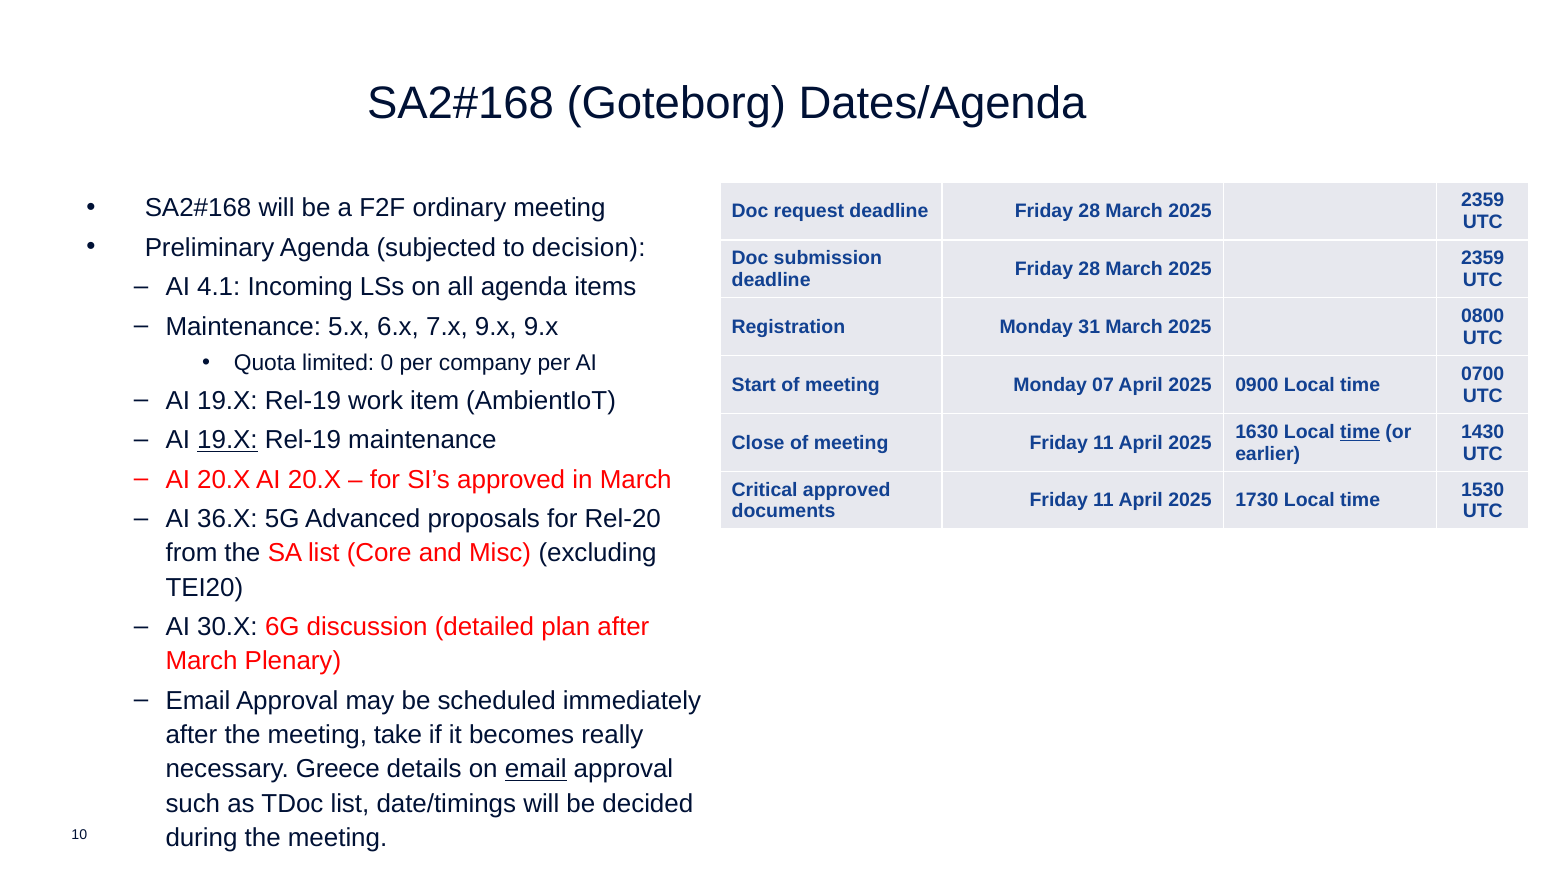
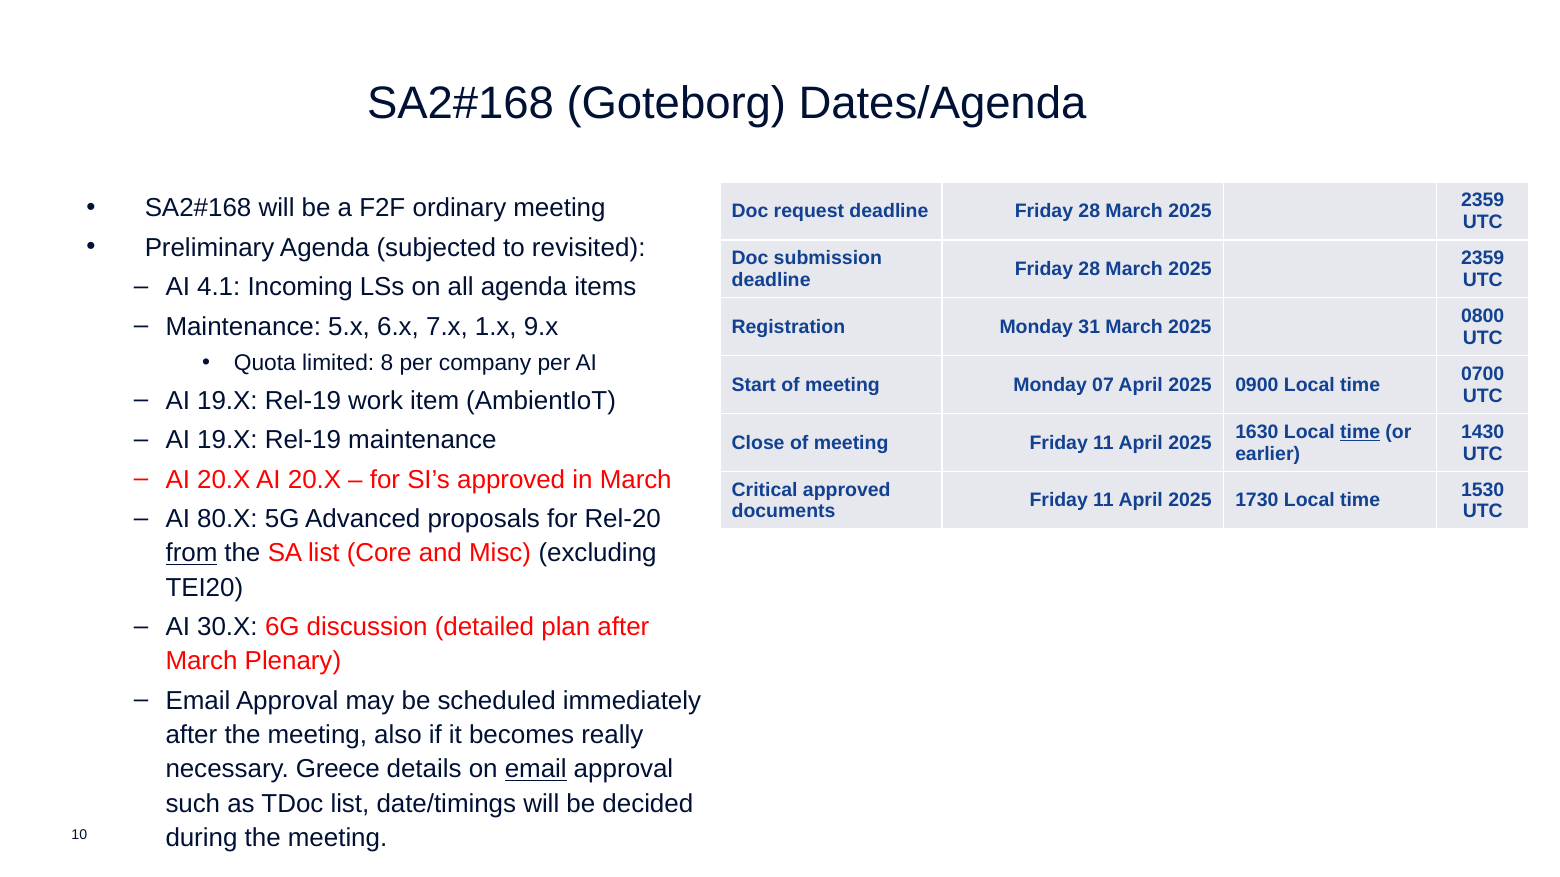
decision: decision -> revisited
7.x 9.x: 9.x -> 1.x
0: 0 -> 8
19.X at (227, 440) underline: present -> none
36.X: 36.X -> 80.X
from underline: none -> present
take: take -> also
